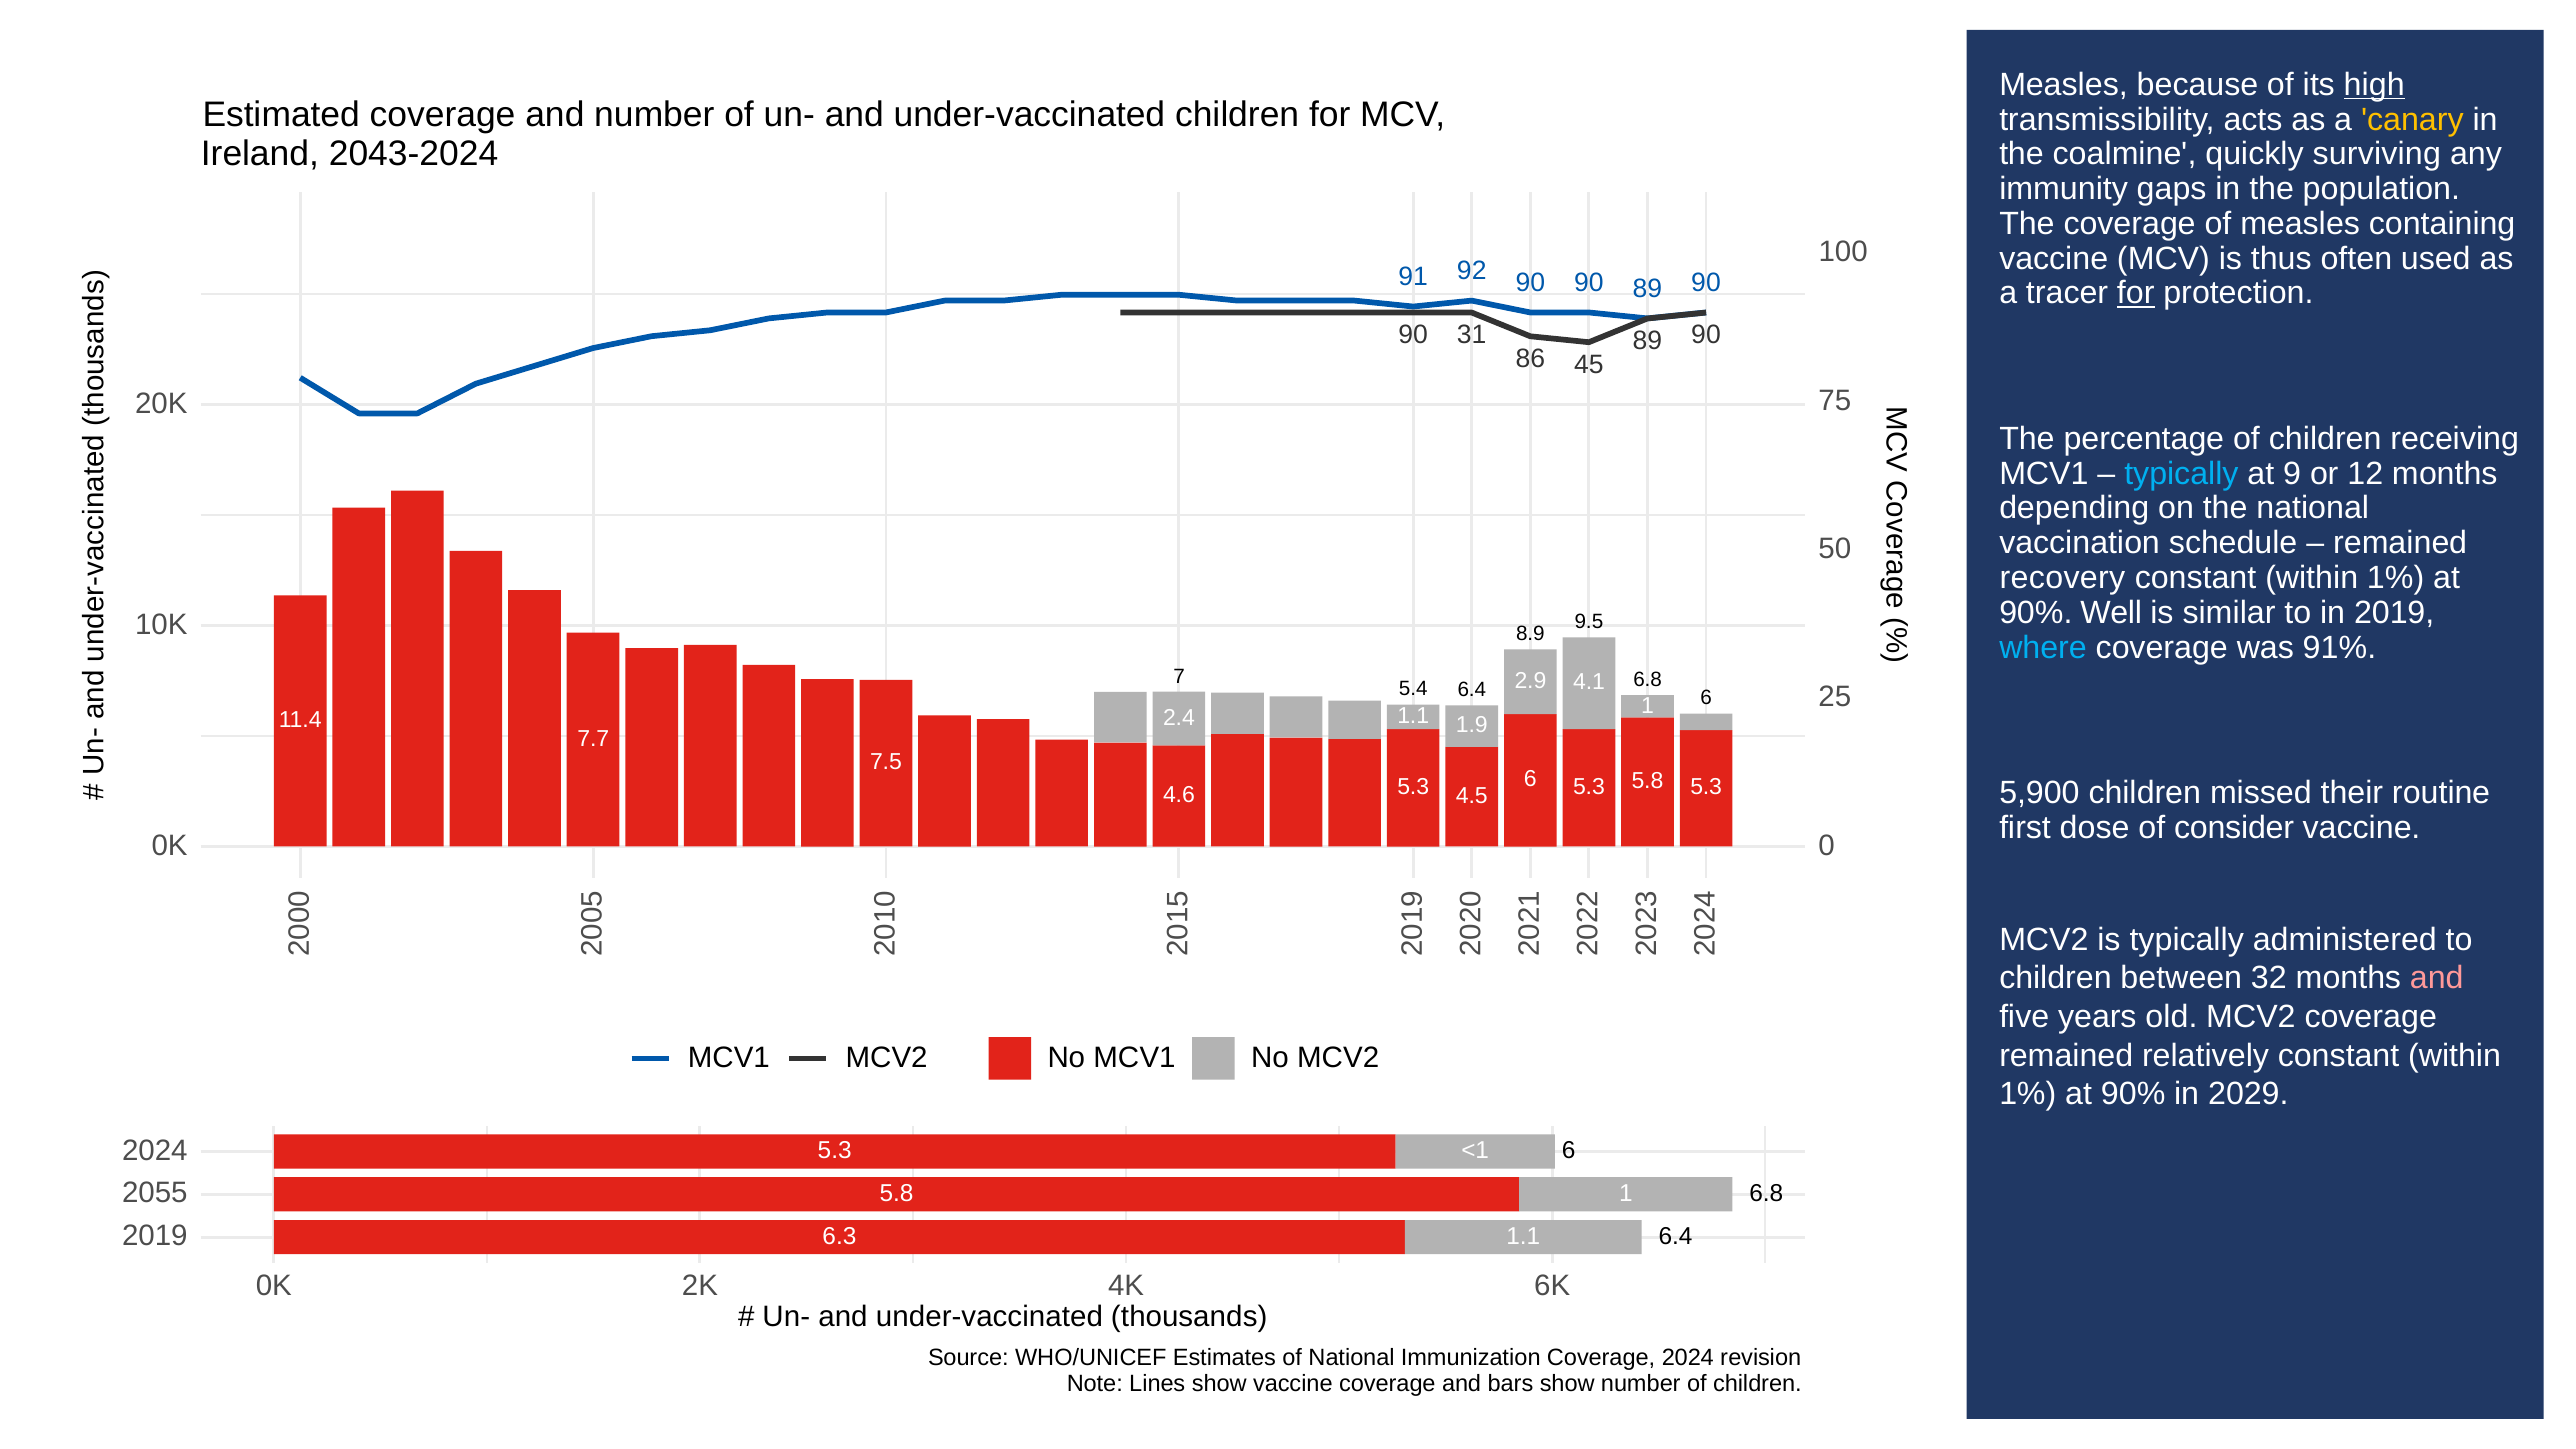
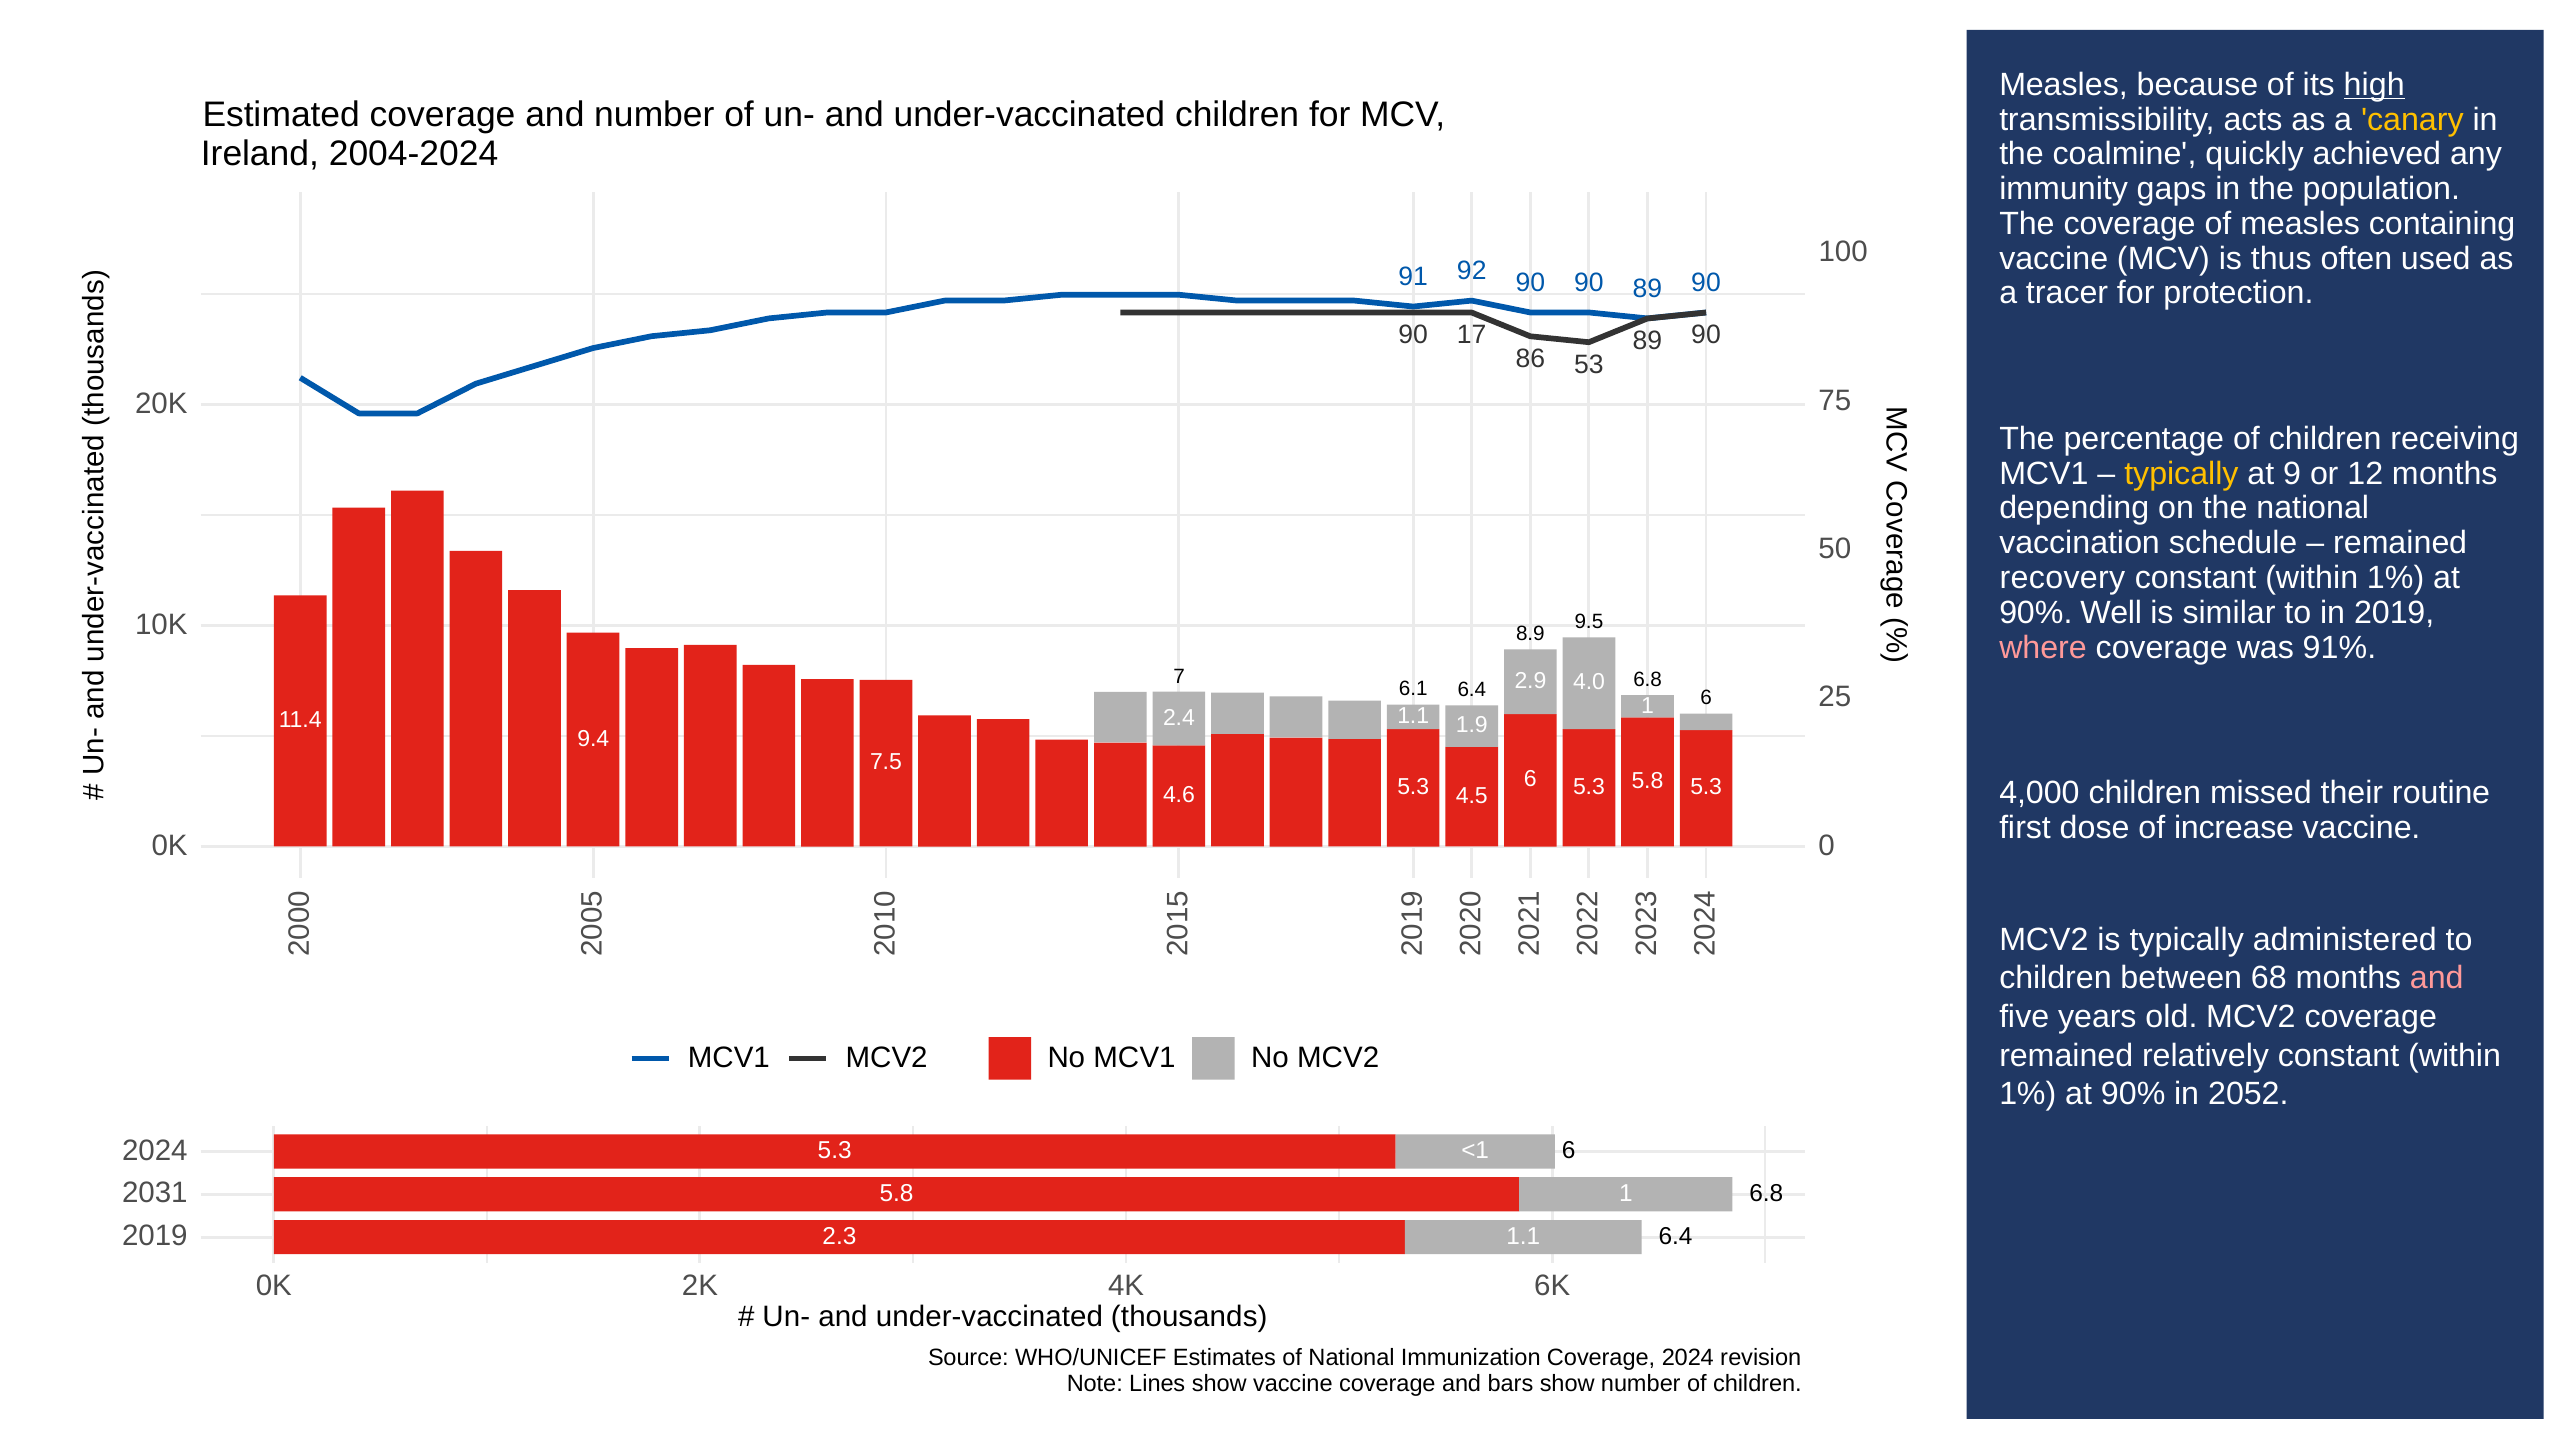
2043-2024: 2043-2024 -> 2004-2024
surviving: surviving -> achieved
for at (2136, 293) underline: present -> none
31: 31 -> 17
45: 45 -> 53
typically at (2181, 474) colour: light blue -> yellow
where colour: light blue -> pink
4.1: 4.1 -> 4.0
5.4: 5.4 -> 6.1
7.7: 7.7 -> 9.4
5,900: 5,900 -> 4,000
consider: consider -> increase
32: 32 -> 68
2029: 2029 -> 2052
2055: 2055 -> 2031
6.3: 6.3 -> 2.3
